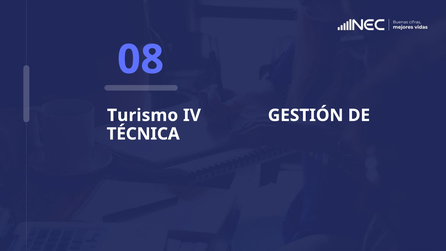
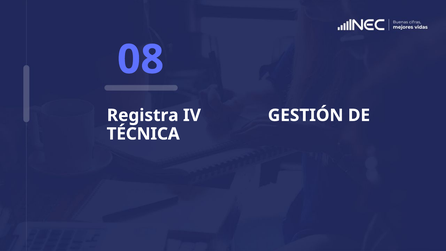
Turismo: Turismo -> Registra
